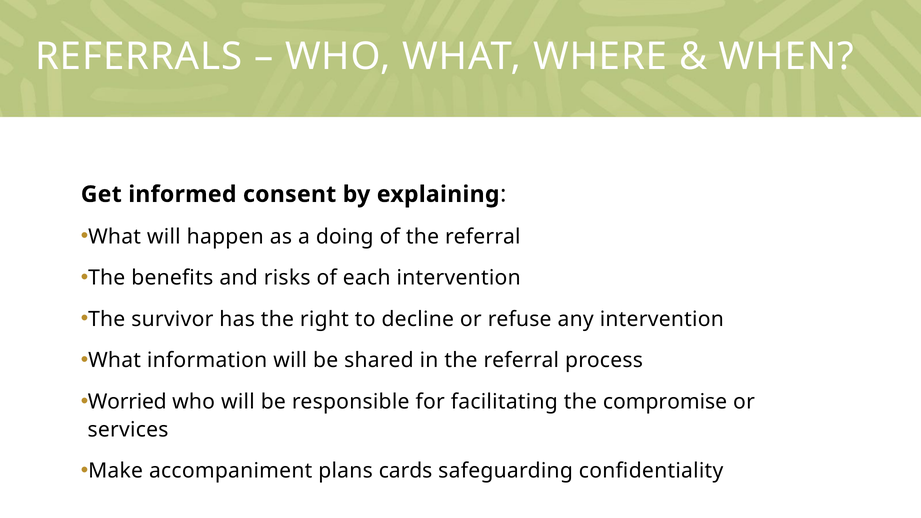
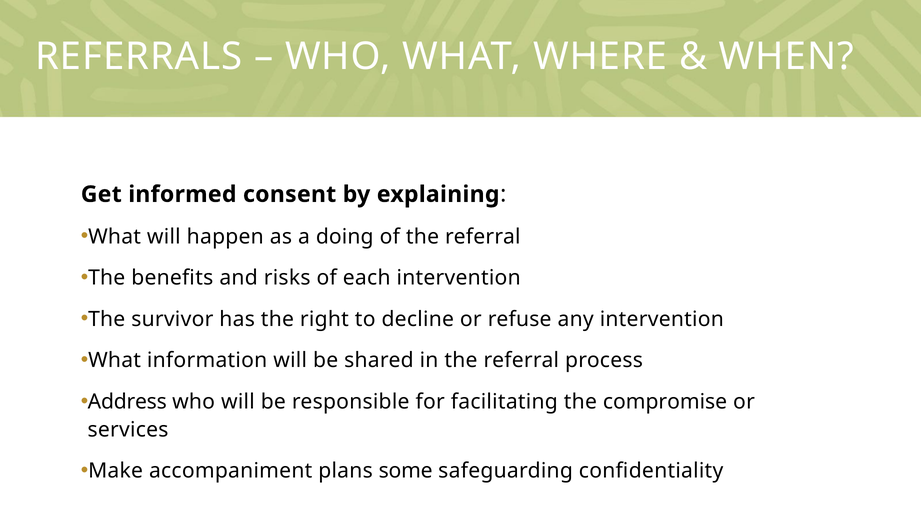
Worried: Worried -> Address
cards: cards -> some
